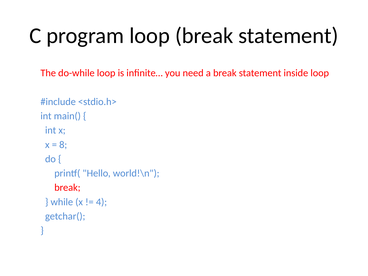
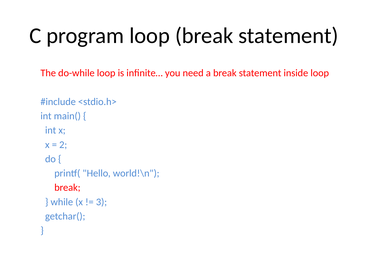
8: 8 -> 2
4: 4 -> 3
